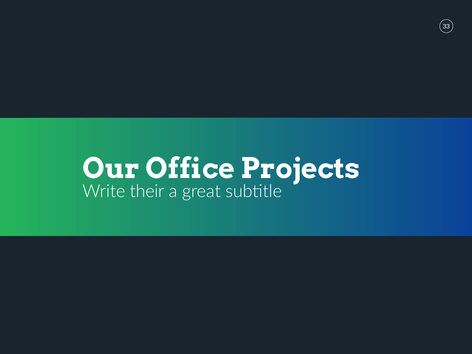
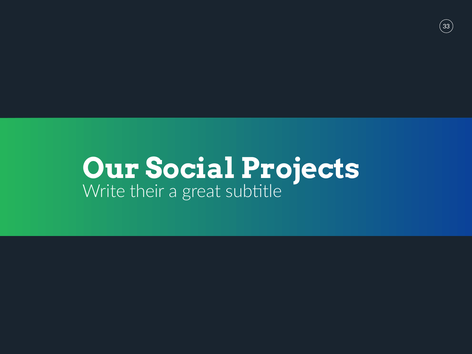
Office: Office -> Social
